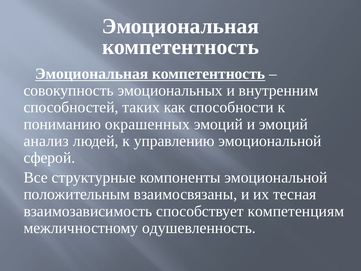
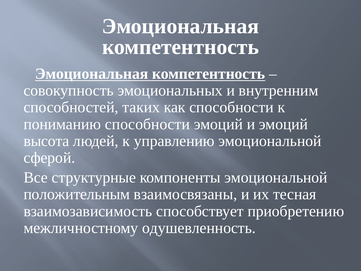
пониманию окрашенных: окрашенных -> способности
анализ: анализ -> высота
компетенциям: компетенциям -> приобретению
